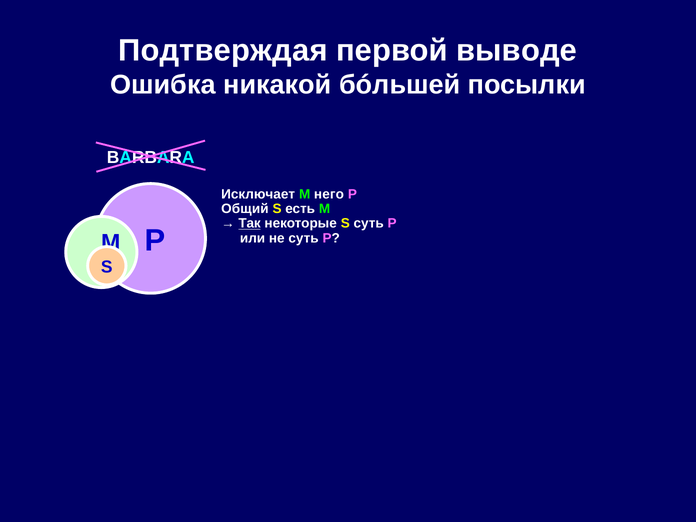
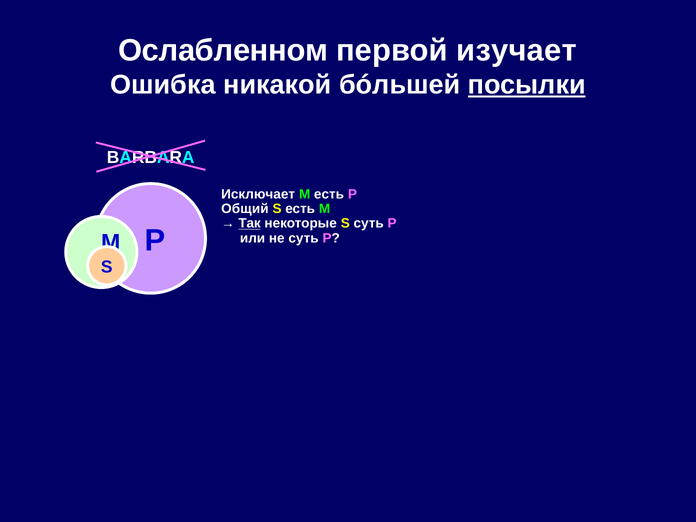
Подтверждая: Подтверждая -> Ослабленном
выводе: выводе -> изучает
посылки underline: none -> present
M него: него -> есть
